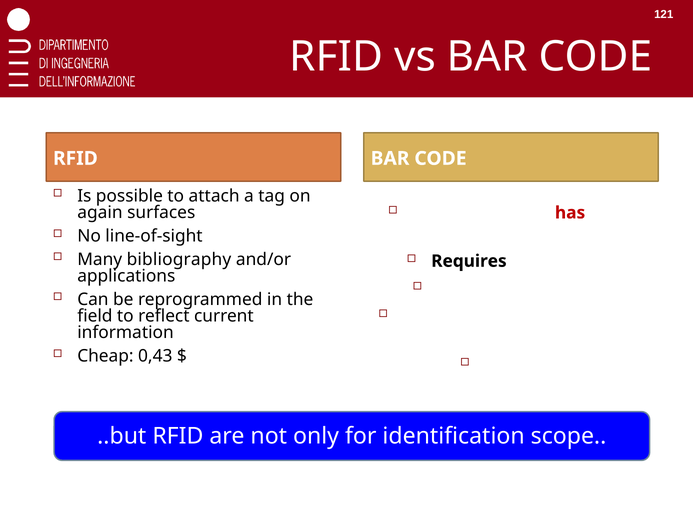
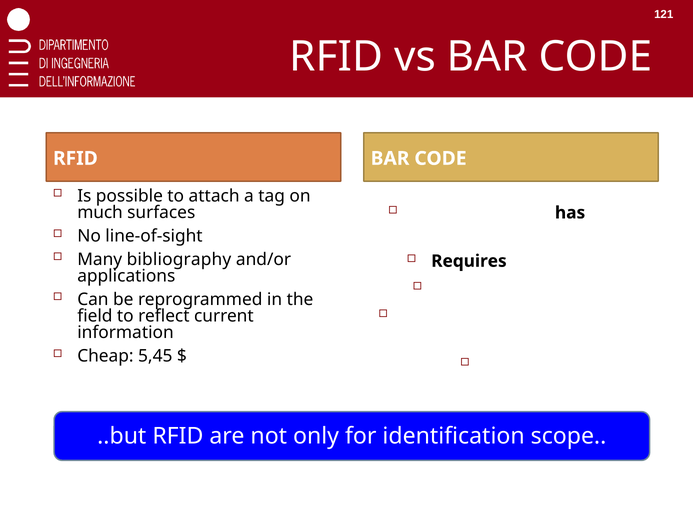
has colour: red -> black
again: again -> much
0,43: 0,43 -> 5,45
